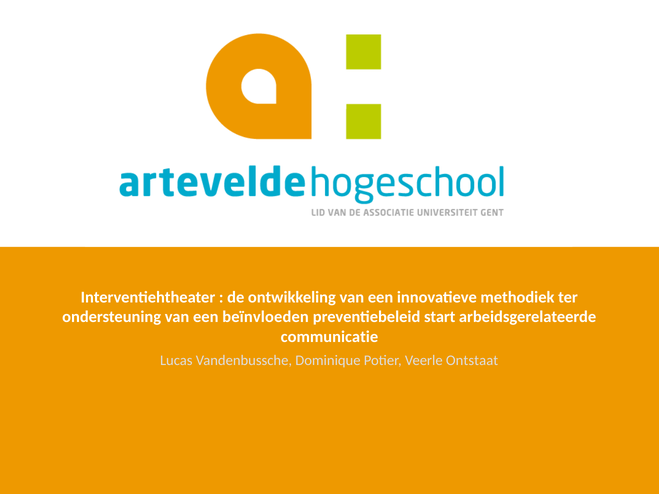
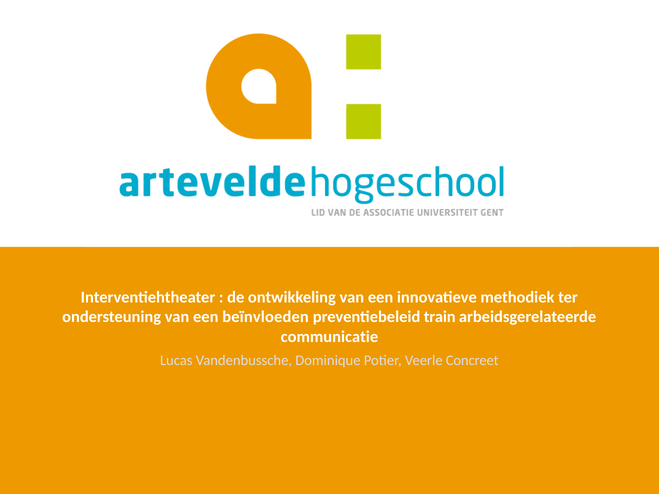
start: start -> train
Ontstaat: Ontstaat -> Concreet
